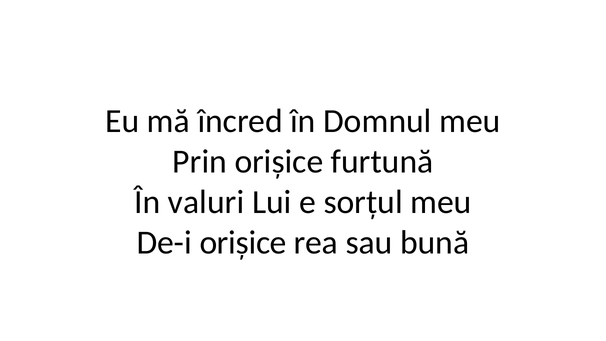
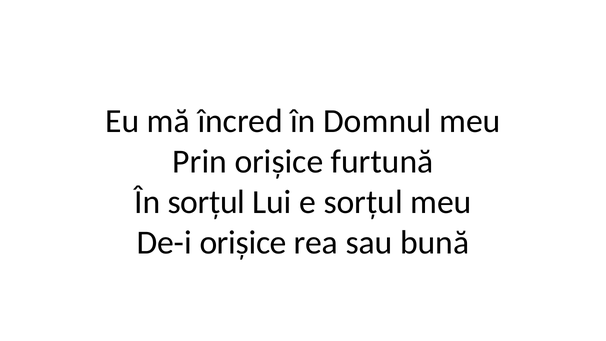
În valuri: valuri -> sorțul
